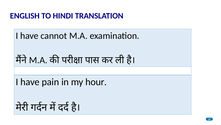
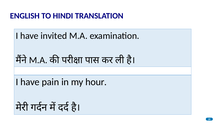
cannot: cannot -> invited
